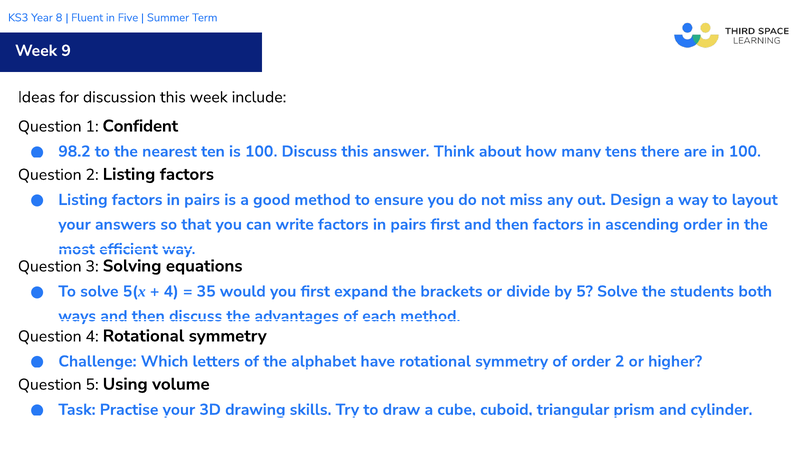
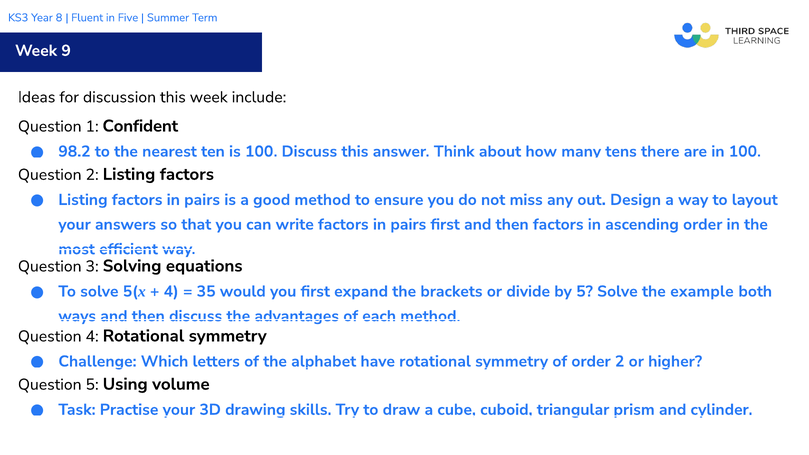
students: students -> example
